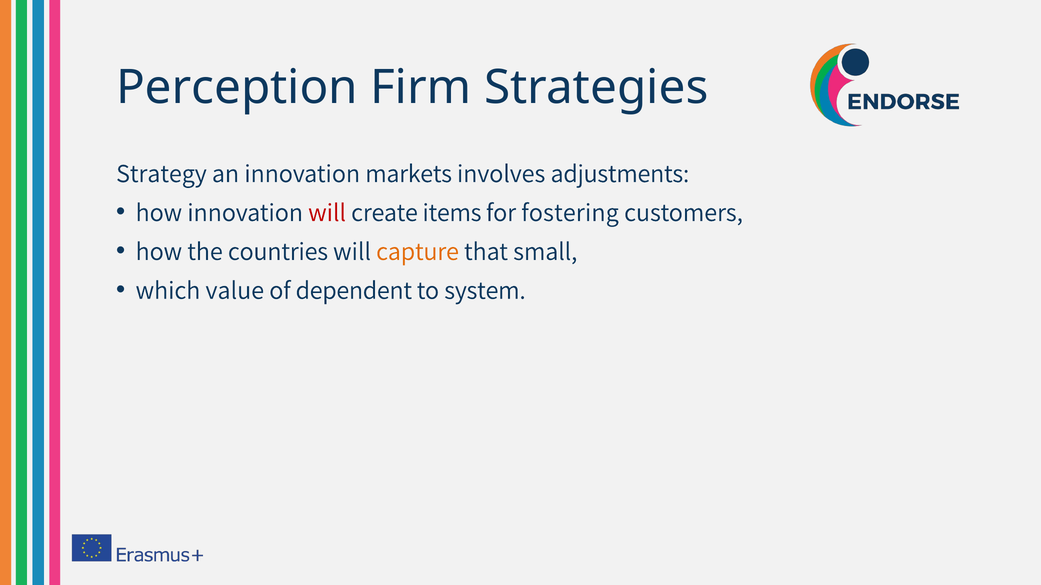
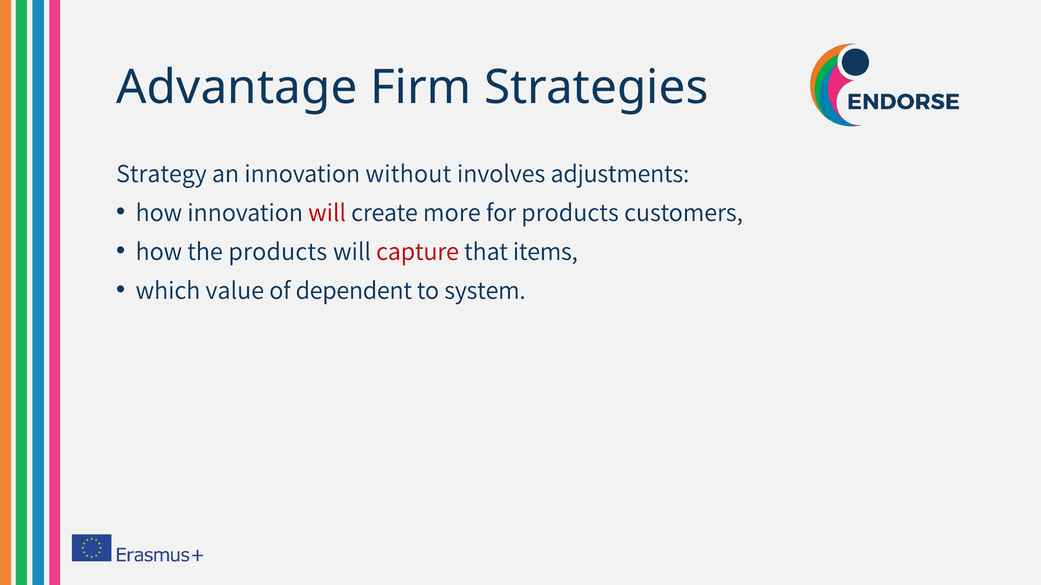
Perception: Perception -> Advantage
markets: markets -> without
items: items -> more
for fostering: fostering -> products
the countries: countries -> products
capture colour: orange -> red
small: small -> items
